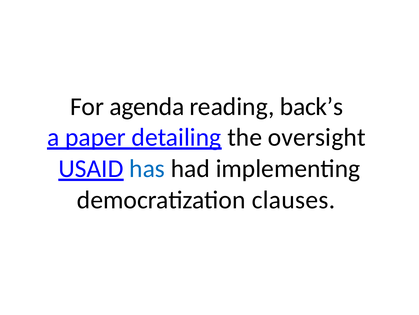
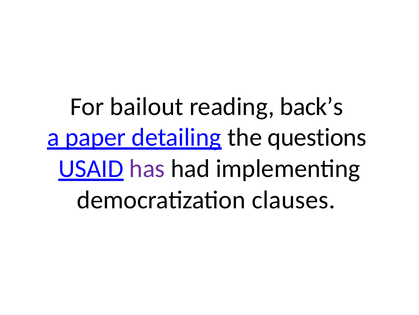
agenda: agenda -> bailout
oversight: oversight -> questions
has colour: blue -> purple
